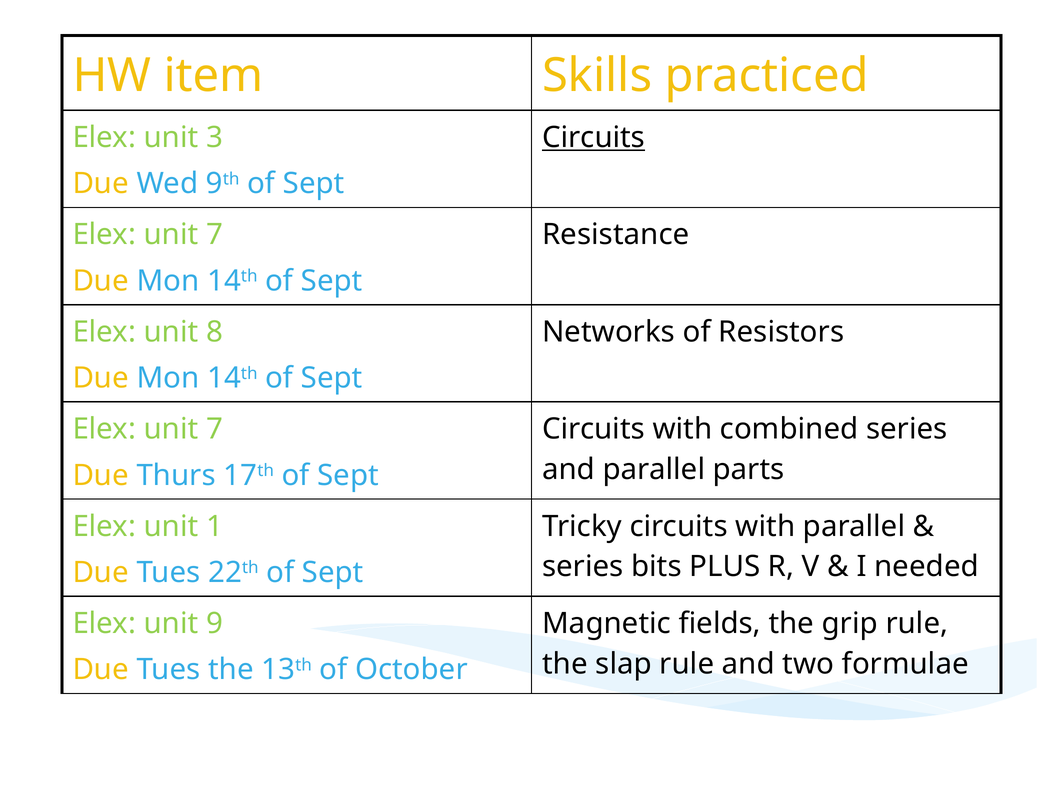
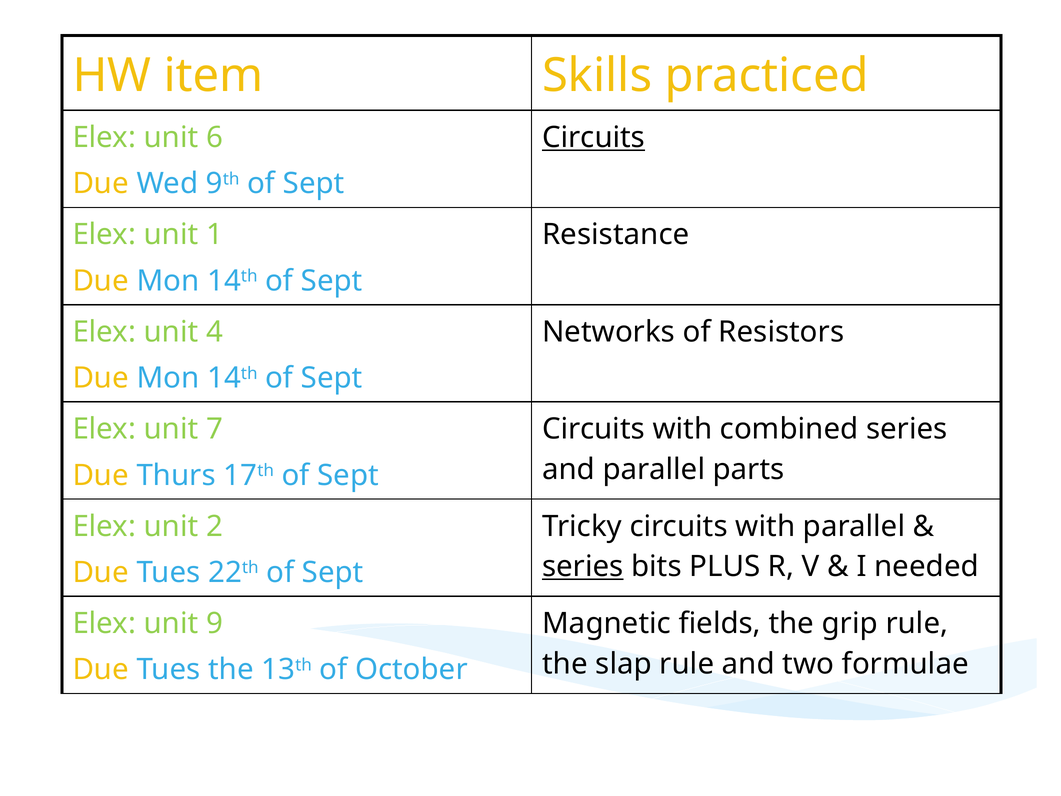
3: 3 -> 6
7 at (215, 235): 7 -> 1
8: 8 -> 4
1: 1 -> 2
series at (583, 566) underline: none -> present
